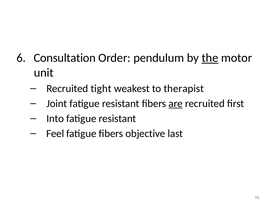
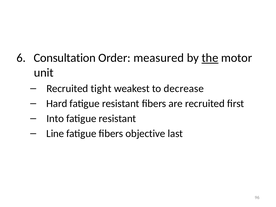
pendulum: pendulum -> measured
therapist: therapist -> decrease
Joint: Joint -> Hard
are underline: present -> none
Feel: Feel -> Line
